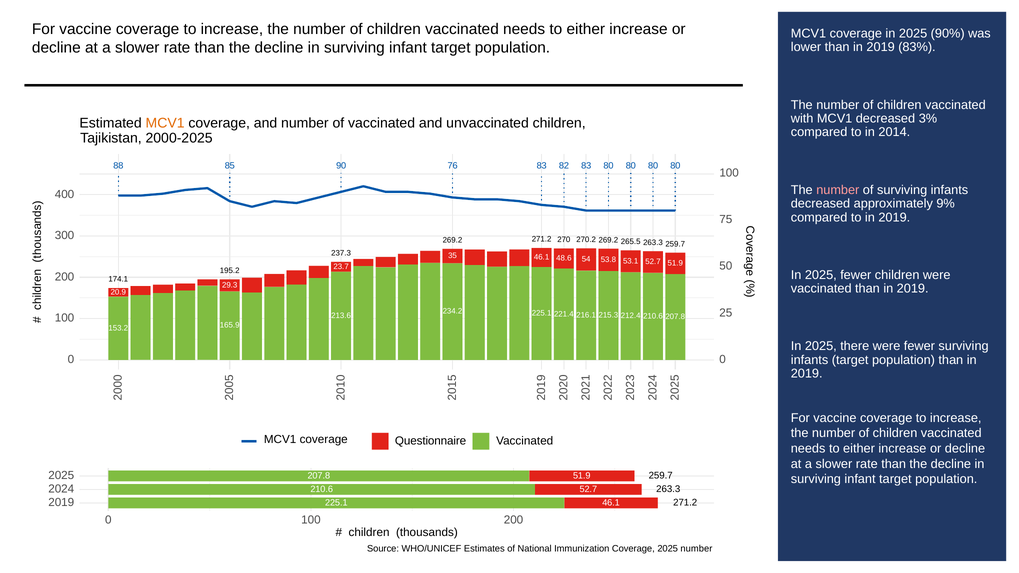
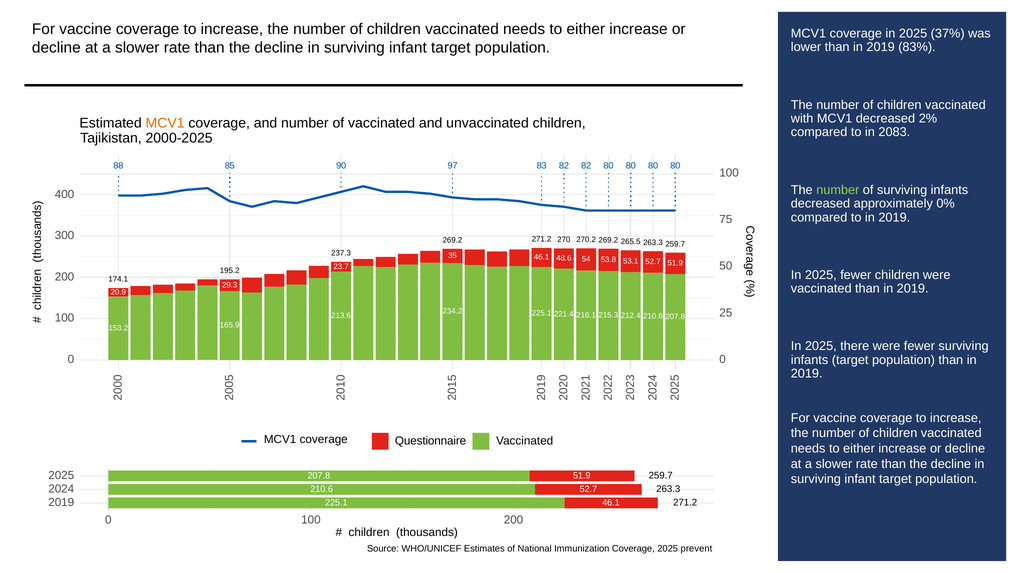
90%: 90% -> 37%
3%: 3% -> 2%
2014: 2014 -> 2083
76: 76 -> 97
82 83: 83 -> 82
number at (838, 190) colour: pink -> light green
9%: 9% -> 0%
2025 number: number -> prevent
